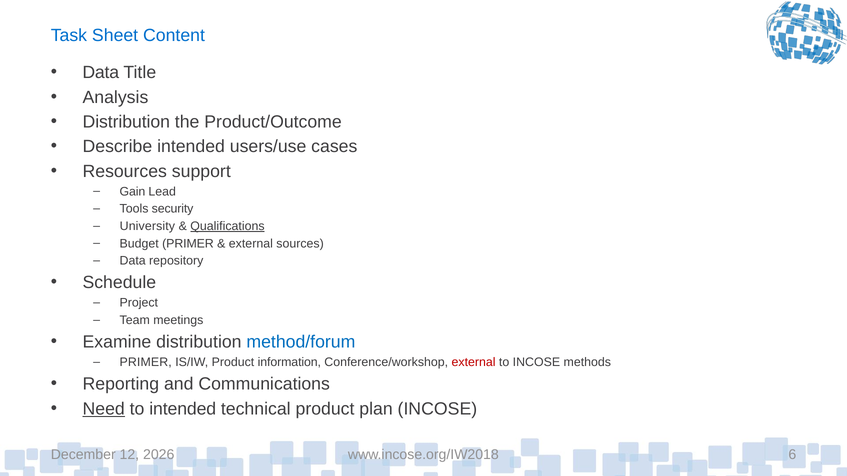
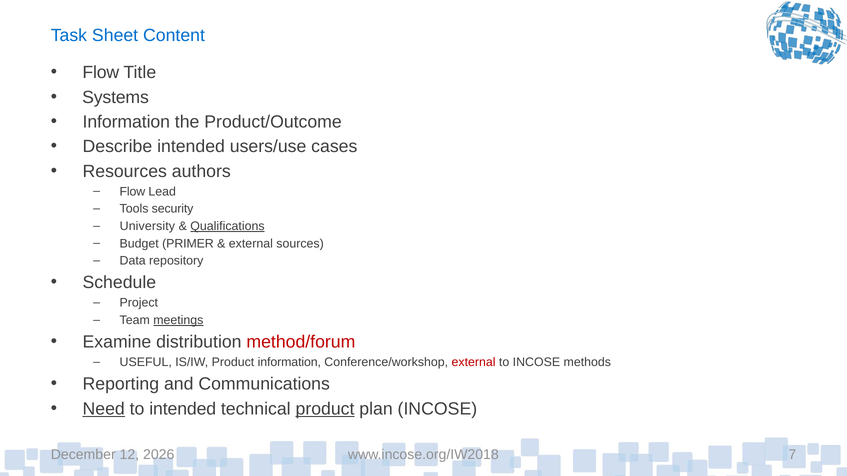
Data at (101, 73): Data -> Flow
Analysis: Analysis -> Systems
Distribution at (126, 122): Distribution -> Information
support: support -> authors
Gain at (132, 192): Gain -> Flow
meetings underline: none -> present
method/forum colour: blue -> red
PRIMER at (146, 362): PRIMER -> USEFUL
product at (325, 409) underline: none -> present
6: 6 -> 7
